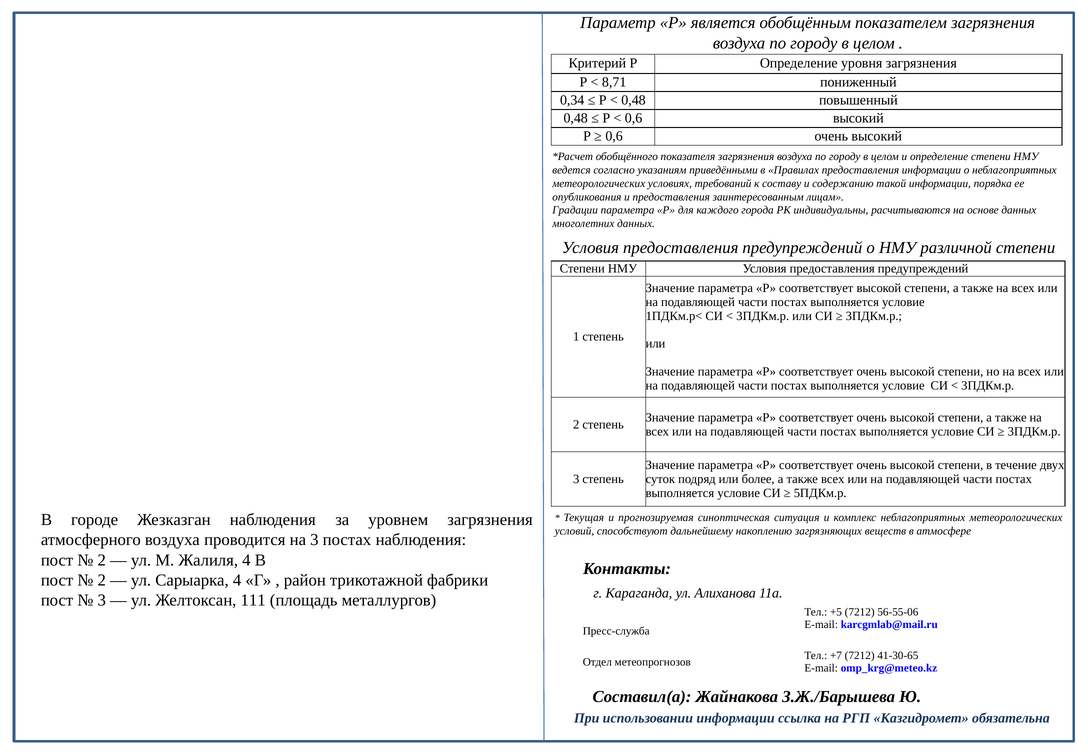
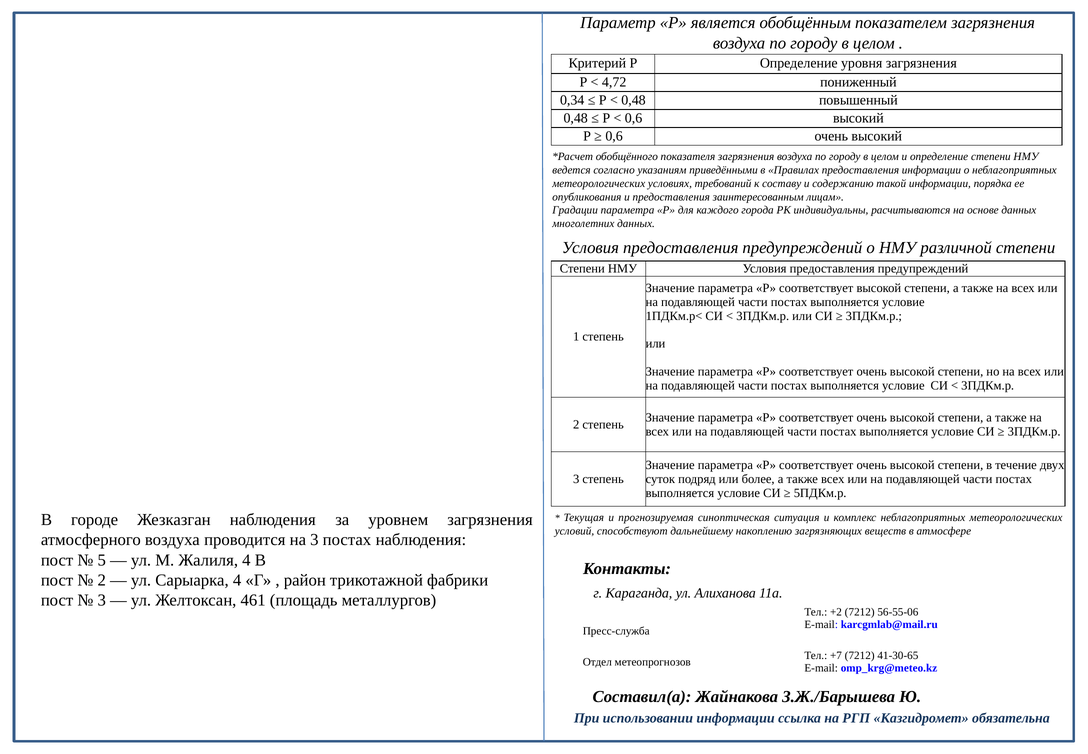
8,71: 8,71 -> 4,72
2 at (102, 559): 2 -> 5
111: 111 -> 461
+5: +5 -> +2
